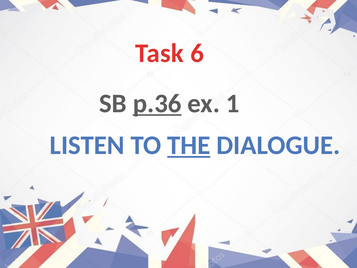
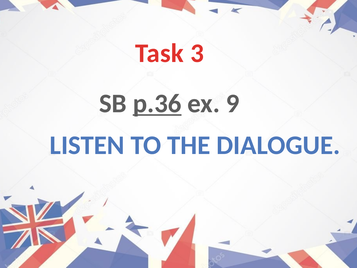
6: 6 -> 3
1: 1 -> 9
THE underline: present -> none
